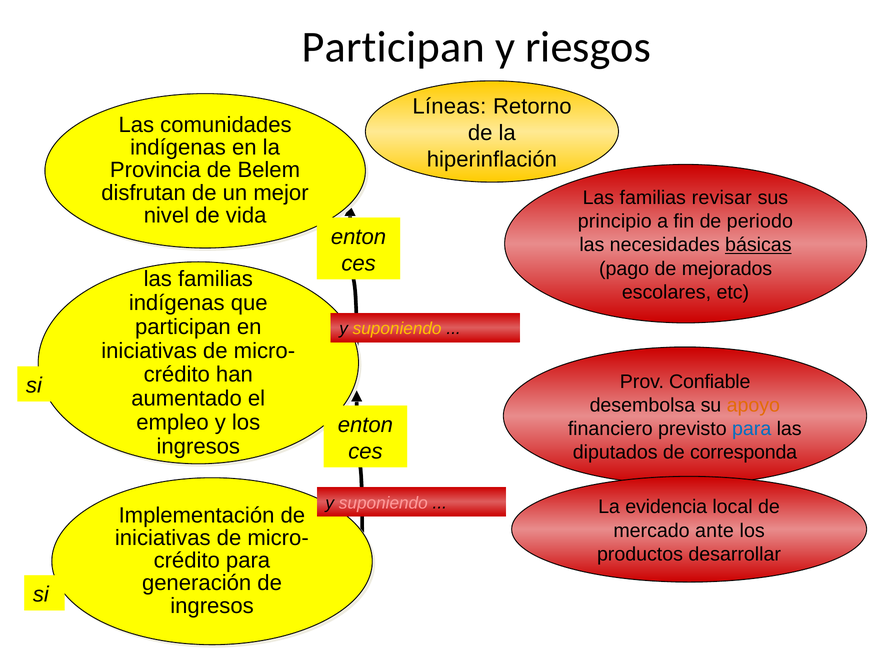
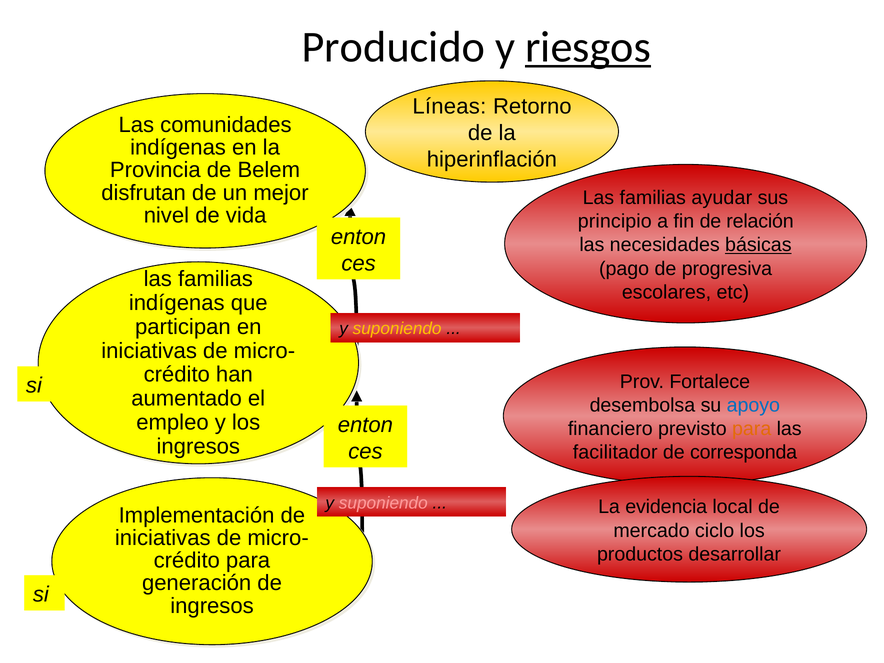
Participan at (393, 47): Participan -> Producido
riesgos underline: none -> present
revisar: revisar -> ayudar
periodo: periodo -> relación
mejorados: mejorados -> progresiva
Confiable: Confiable -> Fortalece
apoyo colour: orange -> blue
para at (752, 429) colour: blue -> orange
diputados: diputados -> facilitador
ante: ante -> ciclo
